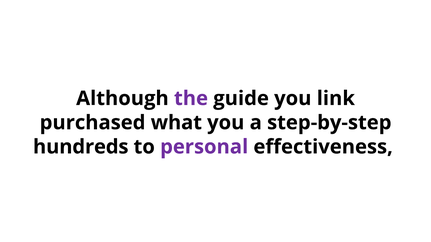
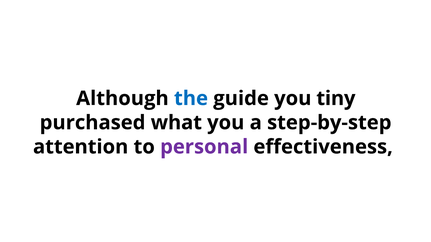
the colour: purple -> blue
link: link -> tiny
hundreds: hundreds -> attention
